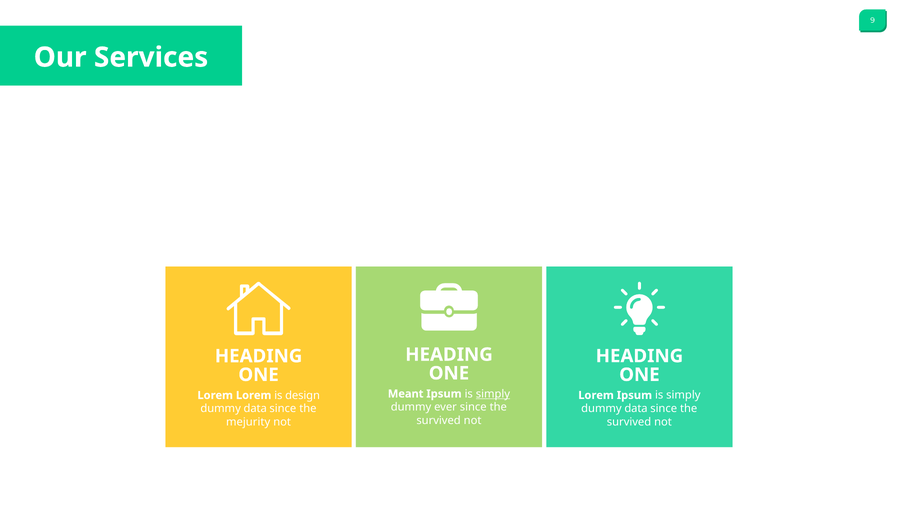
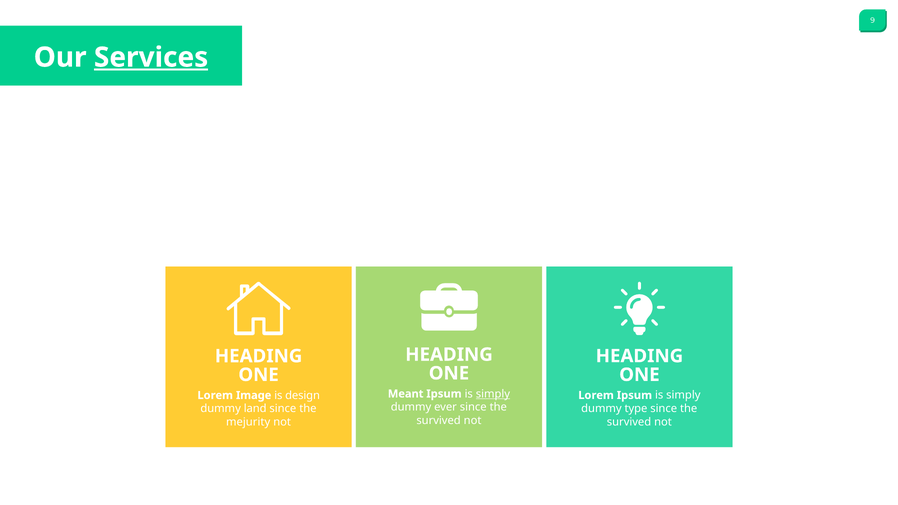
Services underline: none -> present
Lorem Lorem: Lorem -> Image
data at (255, 409): data -> land
data at (636, 409): data -> type
